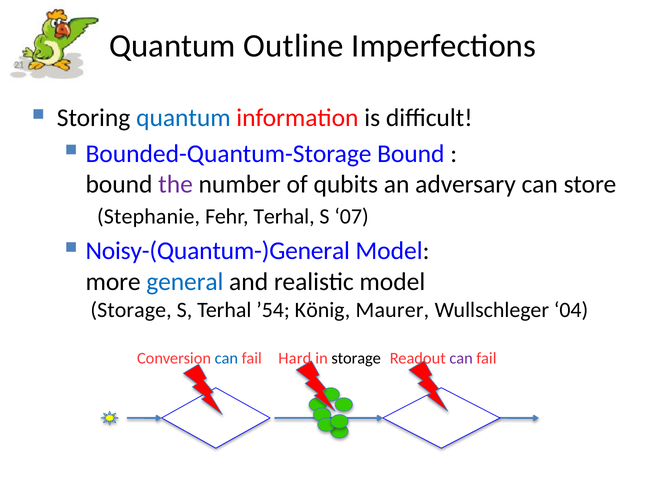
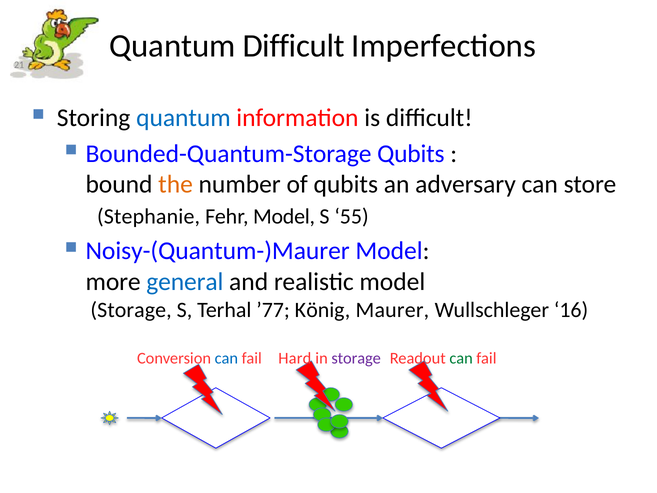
Quantum Outline: Outline -> Difficult
Bounded-Quantum-Storage Bound: Bound -> Qubits
the colour: purple -> orange
Fehr Terhal: Terhal -> Model
07: 07 -> 55
Noisy-(Quantum-)General: Noisy-(Quantum-)General -> Noisy-(Quantum-)Maurer
’54: ’54 -> ’77
04: 04 -> 16
storage at (356, 358) colour: black -> purple
can at (461, 358) colour: purple -> green
